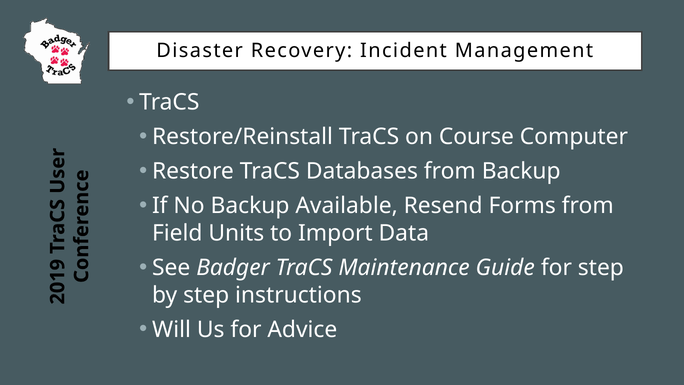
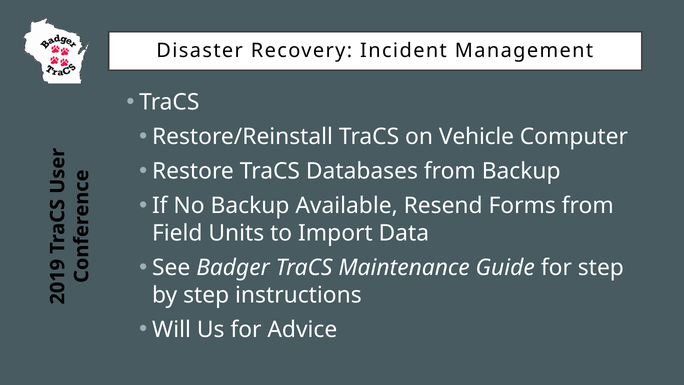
Course: Course -> Vehicle
